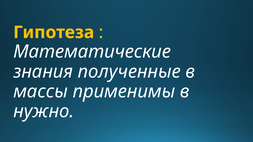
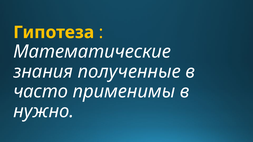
массы: массы -> часто
